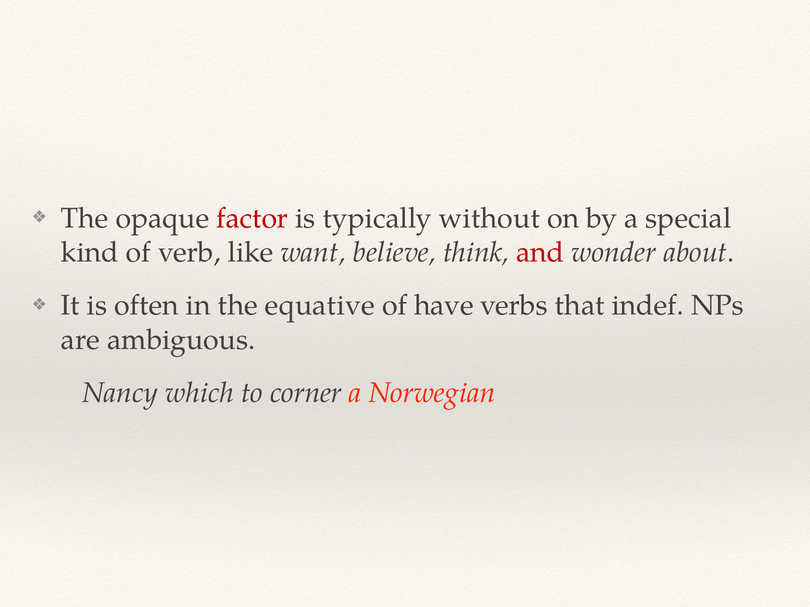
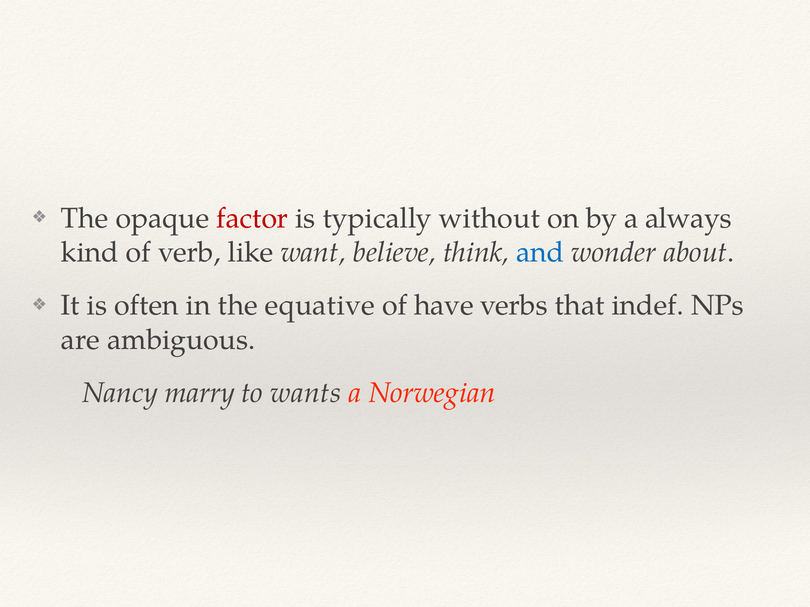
special: special -> always
and colour: red -> blue
which: which -> marry
corner: corner -> wants
